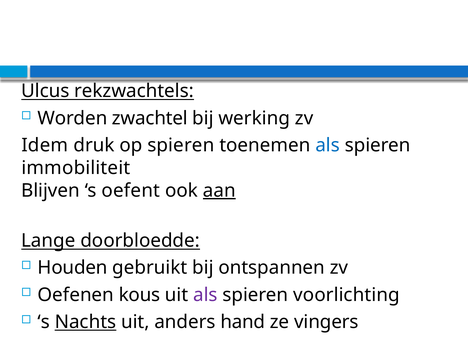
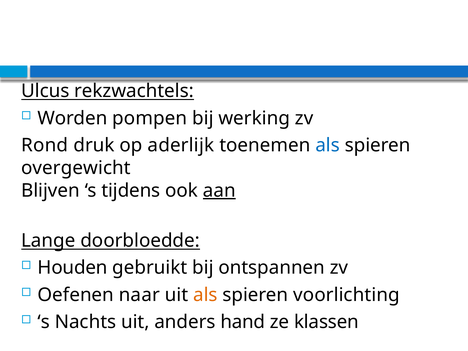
zwachtel: zwachtel -> pompen
Idem: Idem -> Rond
op spieren: spieren -> aderlijk
immobiliteit: immobiliteit -> overgewicht
oefent: oefent -> tijdens
kous: kous -> naar
als at (205, 295) colour: purple -> orange
Nachts underline: present -> none
vingers: vingers -> klassen
